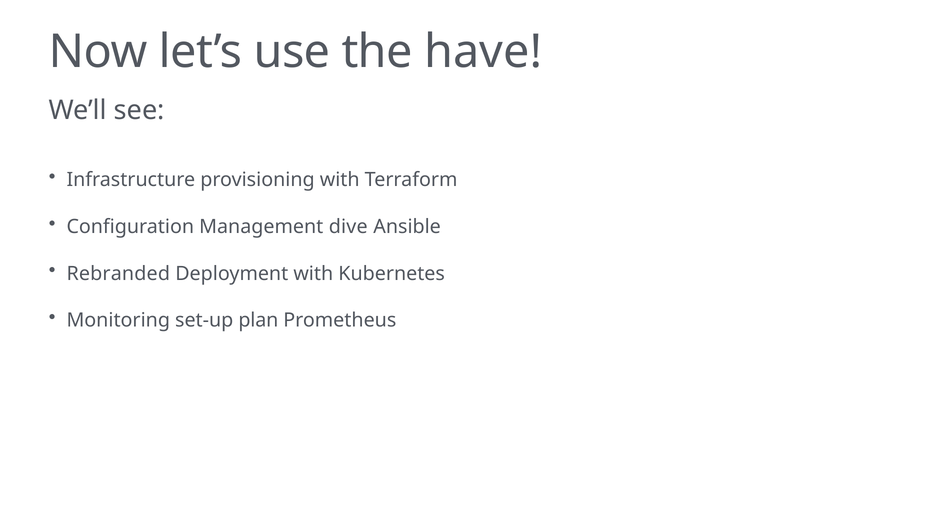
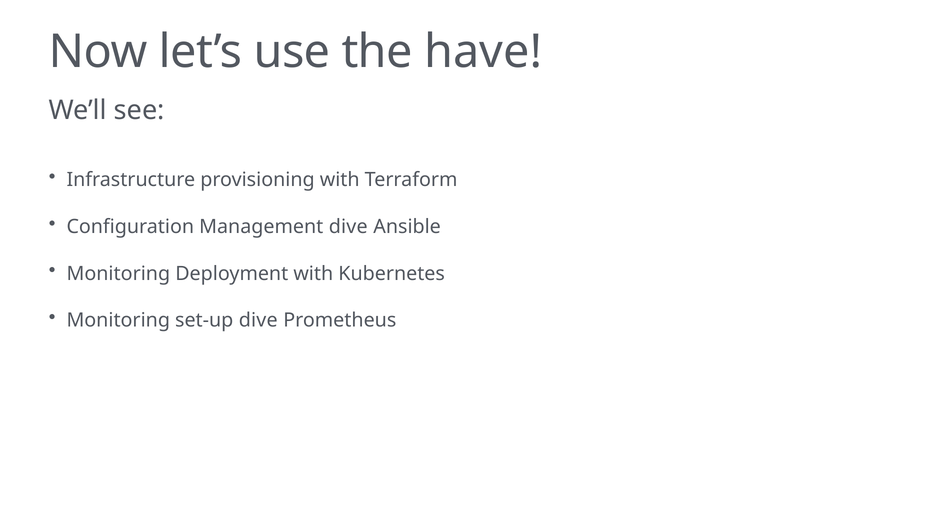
Rebranded at (118, 274): Rebranded -> Monitoring
set-up plan: plan -> dive
